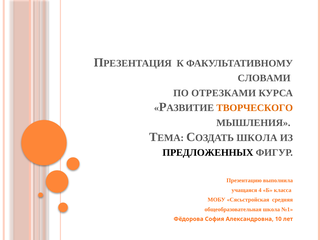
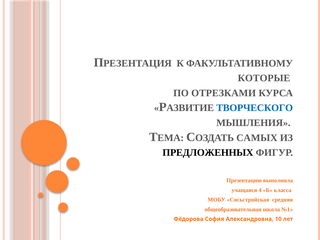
СЛОВАМИ: СЛОВАМИ -> КОТОРЫЕ
ТВОРЧЕСКОГО colour: orange -> blue
ШКОЛА at (257, 138): ШКОЛА -> САМЫХ
